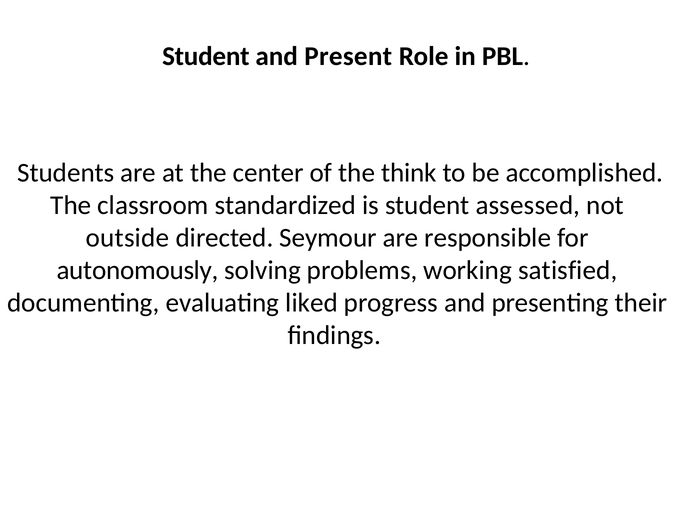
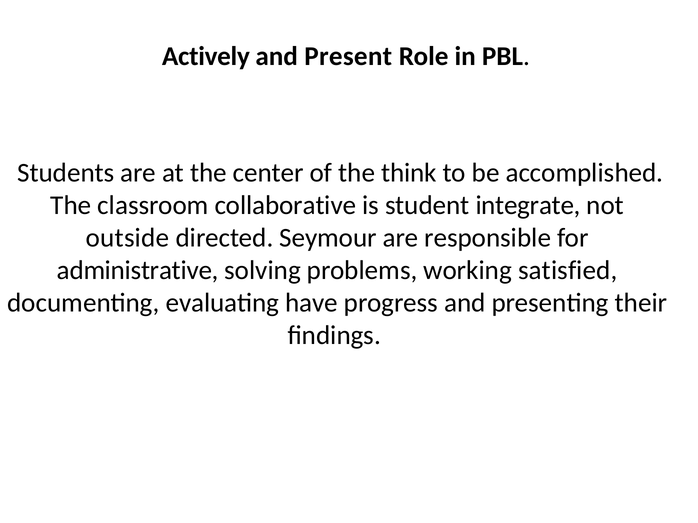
Student at (206, 56): Student -> Actively
standardized: standardized -> collaborative
assessed: assessed -> integrate
autonomously: autonomously -> administrative
liked: liked -> have
